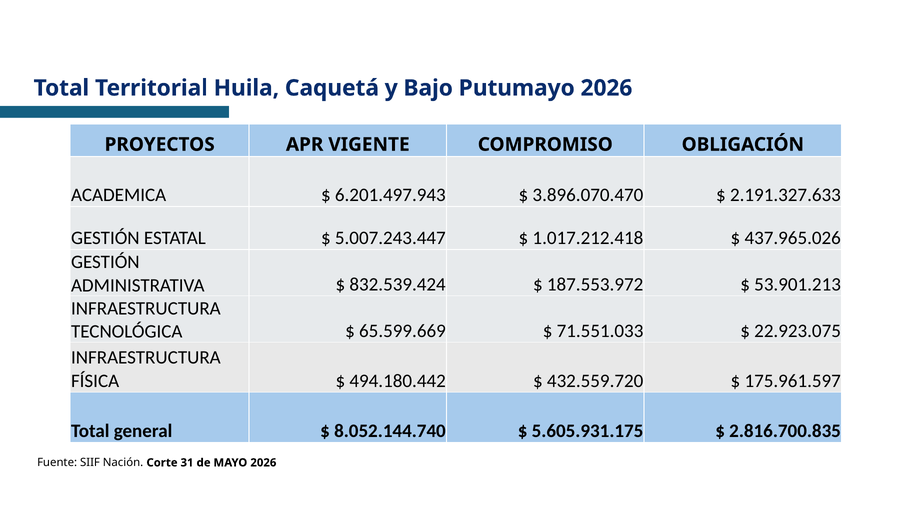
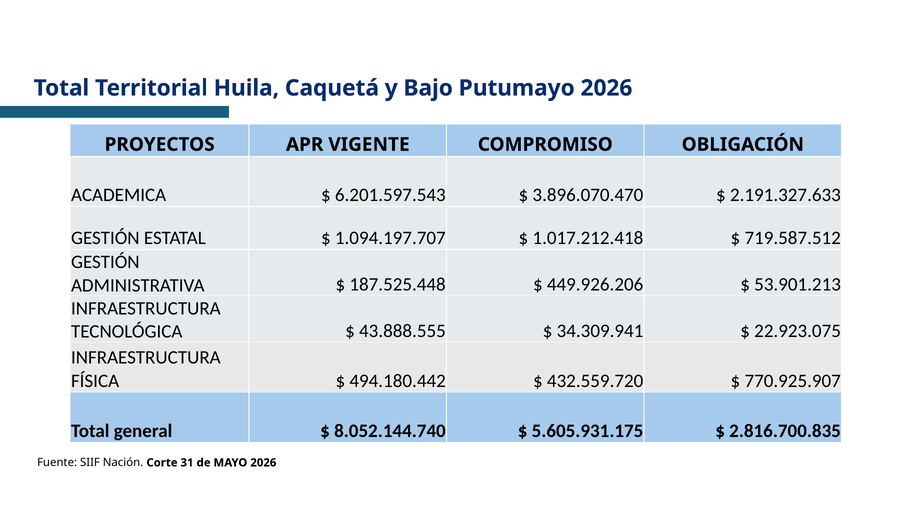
6.201.497.943: 6.201.497.943 -> 6.201.597.543
5.007.243.447: 5.007.243.447 -> 1.094.197.707
437.965.026: 437.965.026 -> 719.587.512
832.539.424: 832.539.424 -> 187.525.448
187.553.972: 187.553.972 -> 449.926.206
65.599.669: 65.599.669 -> 43.888.555
71.551.033: 71.551.033 -> 34.309.941
175.961.597: 175.961.597 -> 770.925.907
